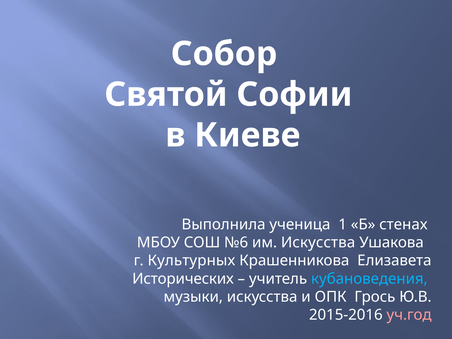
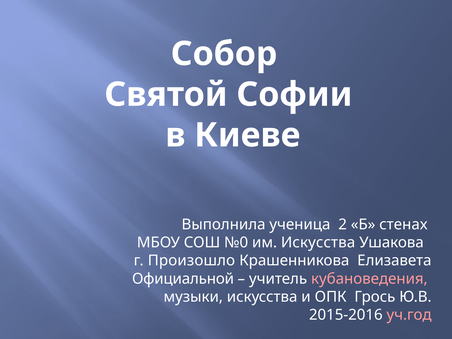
1: 1 -> 2
№6: №6 -> №0
Культурных: Культурных -> Произошло
Исторических: Исторических -> Официальной
кубановедения colour: light blue -> pink
